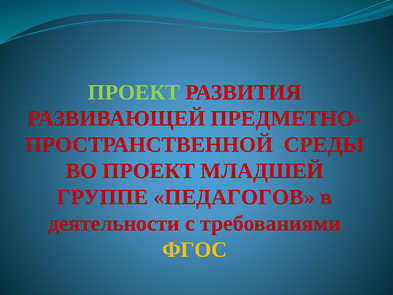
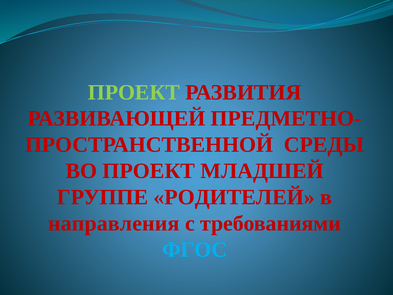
ПЕДАГОГОВ: ПЕДАГОГОВ -> РОДИТЕЛЕЙ
деятельности: деятельности -> направления
ФГОС colour: yellow -> light blue
